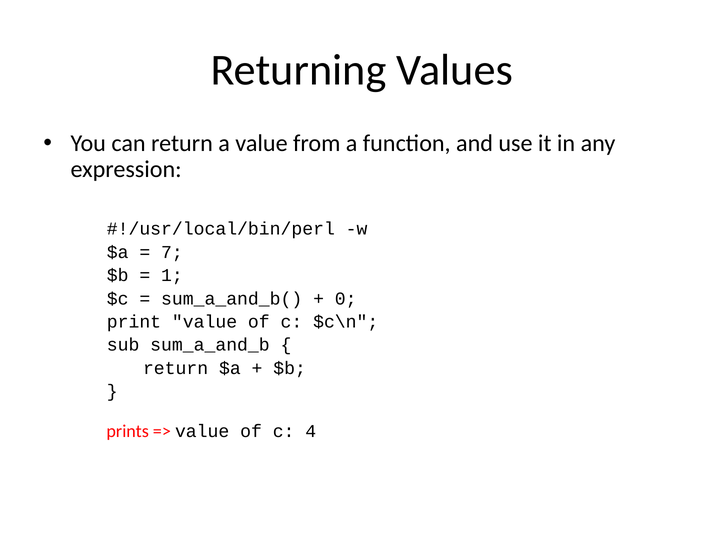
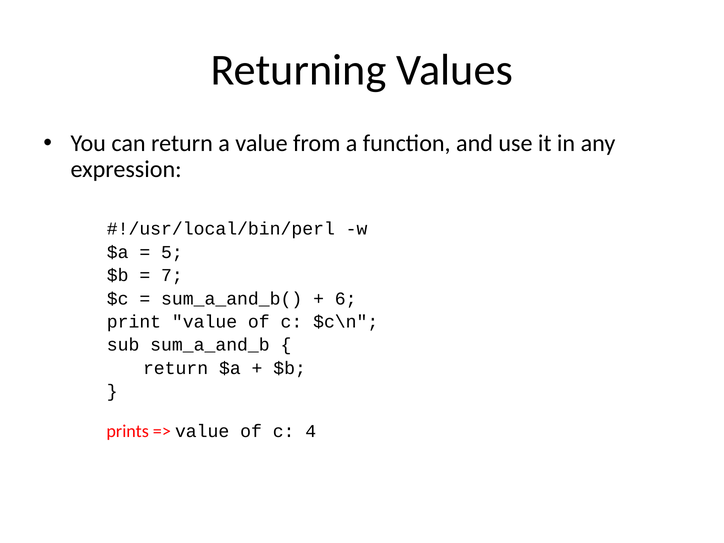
7: 7 -> 5
1: 1 -> 7
0: 0 -> 6
